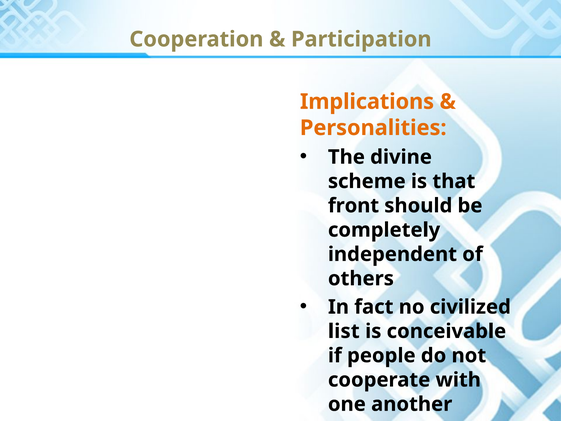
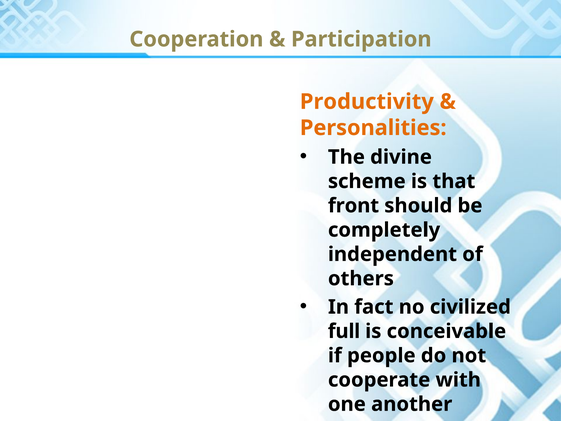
Implications: Implications -> Productivity
list: list -> full
